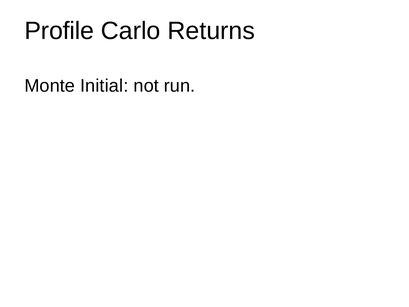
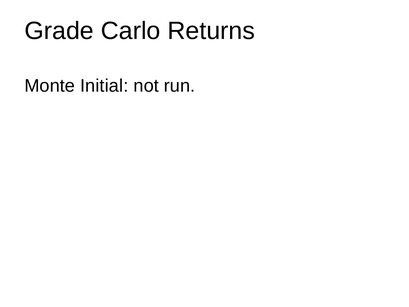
Profile: Profile -> Grade
